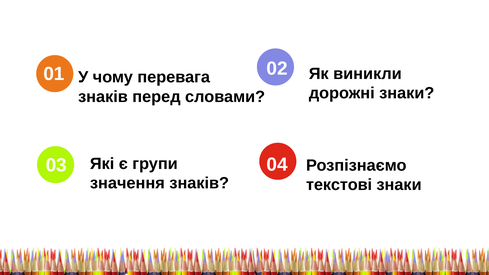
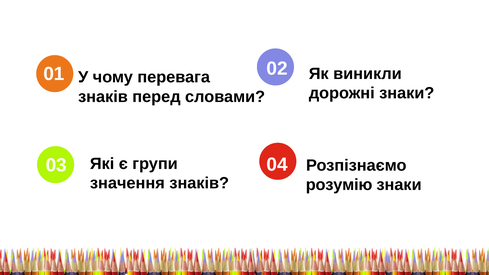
текстові: текстові -> розумію
